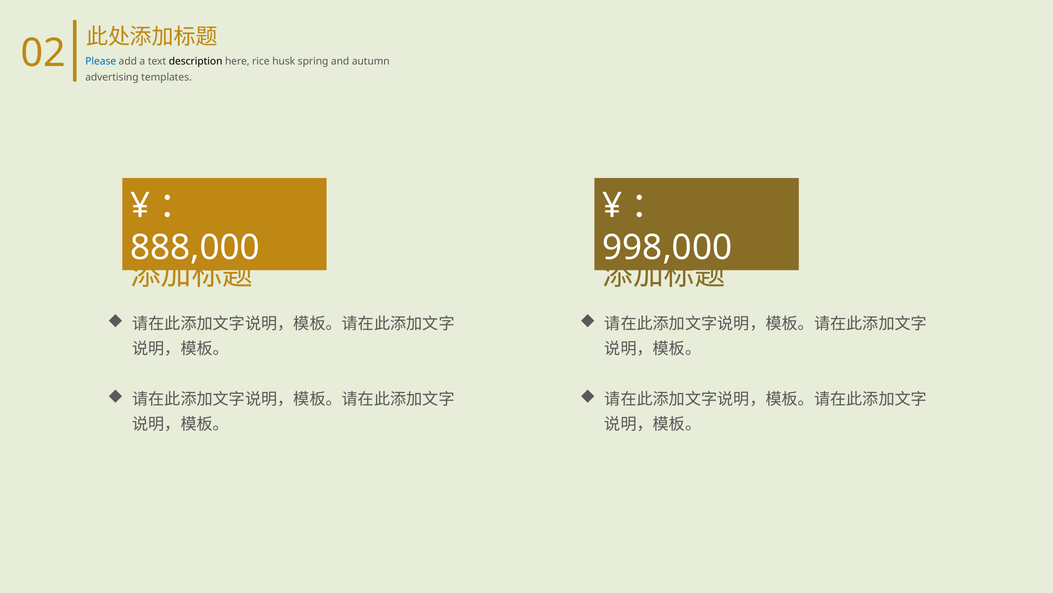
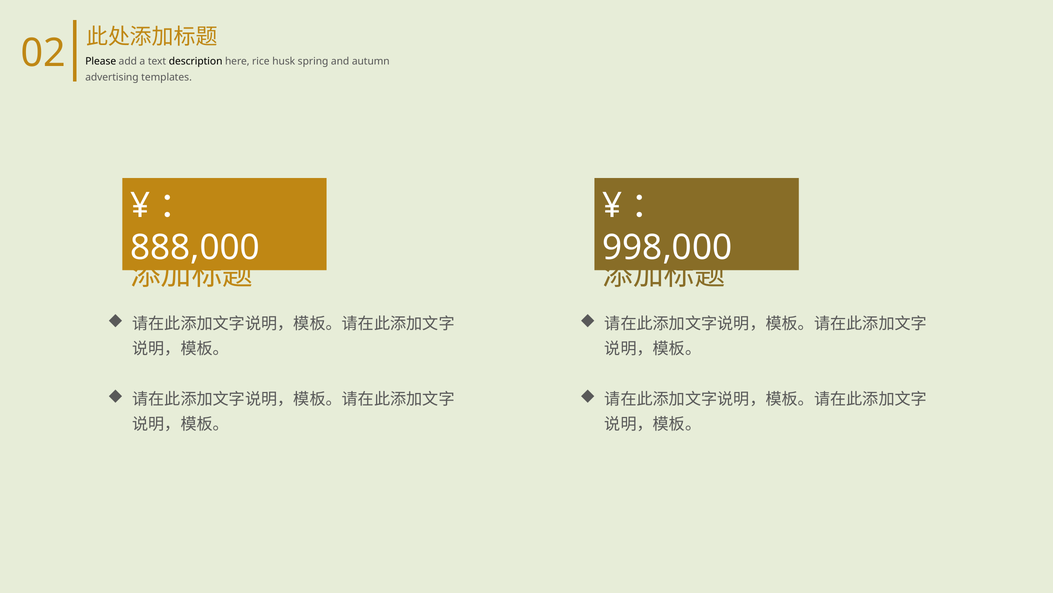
Please colour: blue -> black
